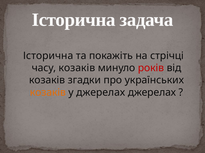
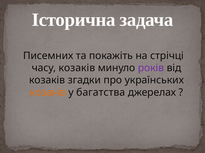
Історична at (48, 56): Історична -> Писемних
років colour: red -> purple
у джерелах: джерелах -> багатства
